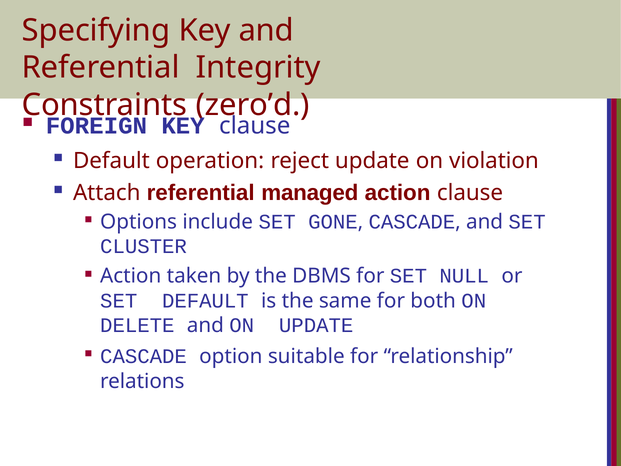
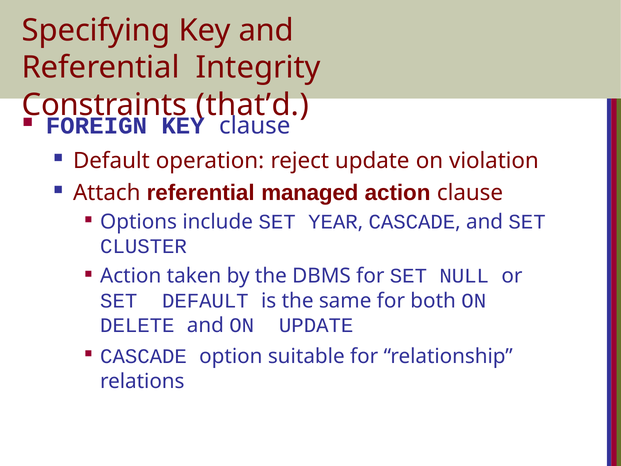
zero’d: zero’d -> that’d
GONE: GONE -> YEAR
